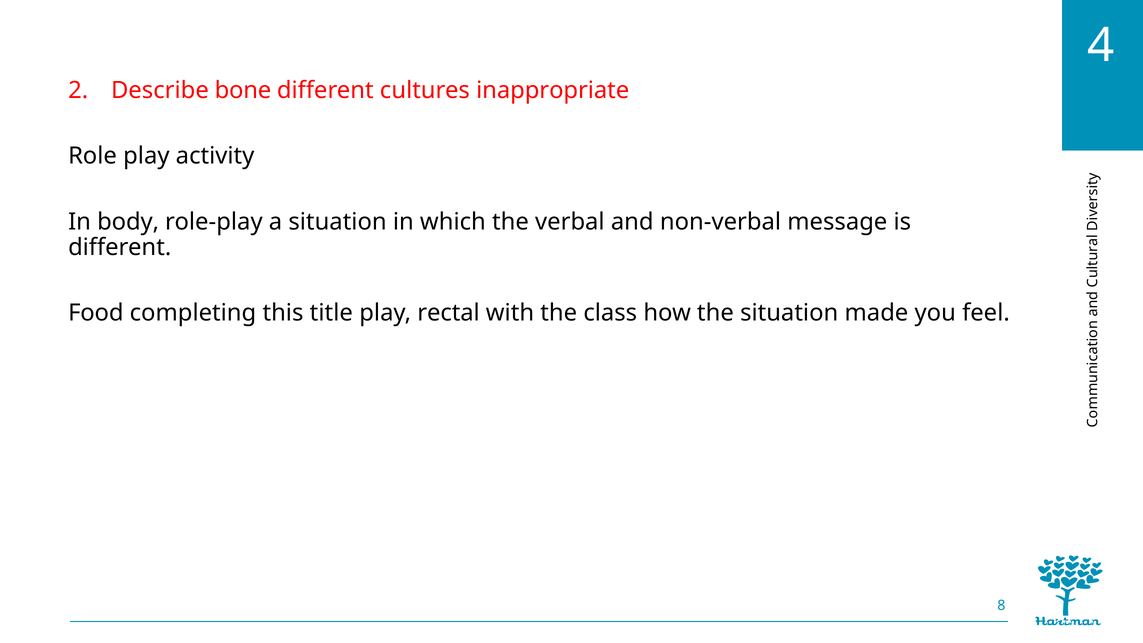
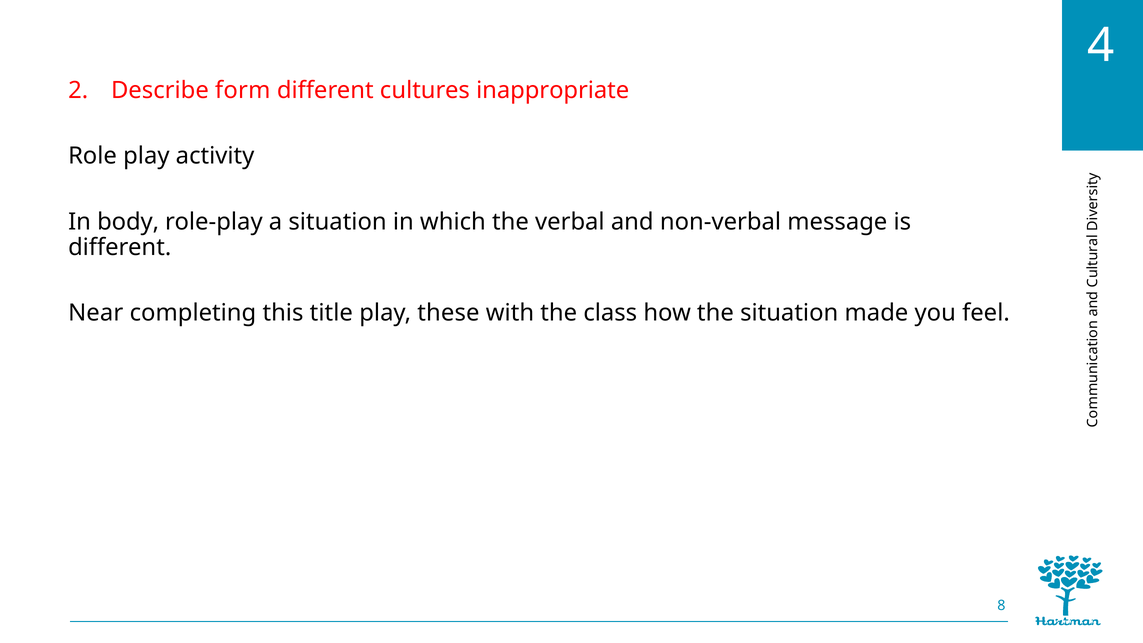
bone: bone -> form
Food: Food -> Near
rectal: rectal -> these
